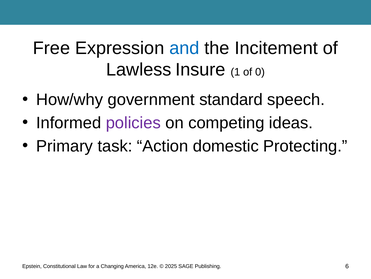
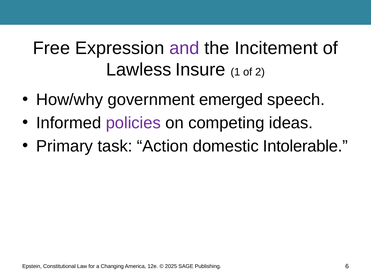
and colour: blue -> purple
0: 0 -> 2
standard: standard -> emerged
Protecting: Protecting -> Intolerable
